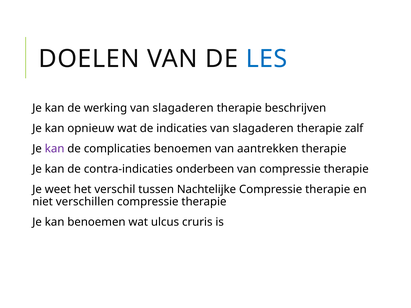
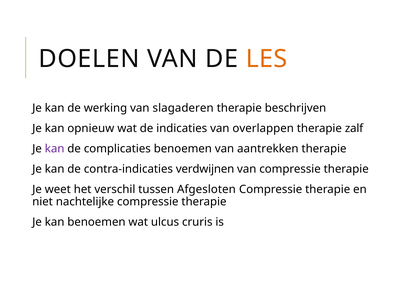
LES colour: blue -> orange
indicaties van slagaderen: slagaderen -> overlappen
onderbeen: onderbeen -> verdwijnen
Nachtelijke: Nachtelijke -> Afgesloten
verschillen: verschillen -> nachtelijke
